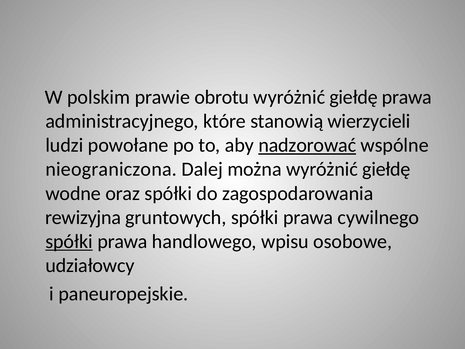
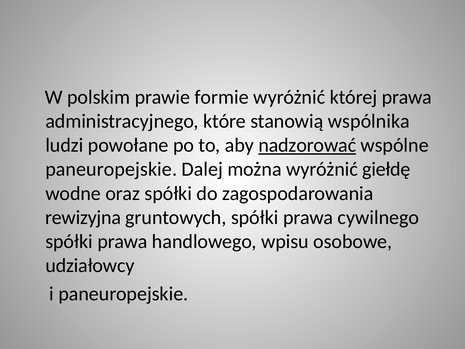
obrotu: obrotu -> formie
giełdę at (354, 97): giełdę -> której
wierzycieli: wierzycieli -> wspólnika
nieograniczona at (111, 169): nieograniczona -> paneuropejskie
spółki at (69, 241) underline: present -> none
